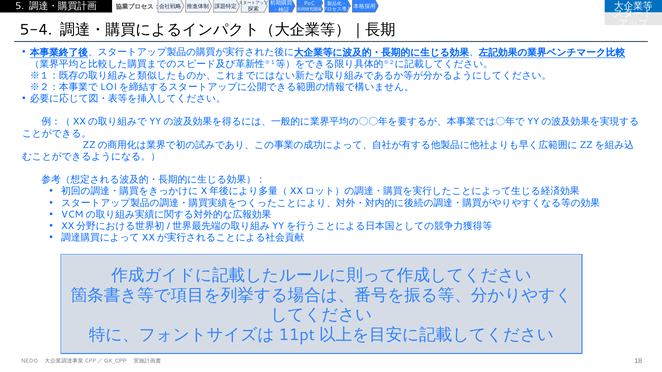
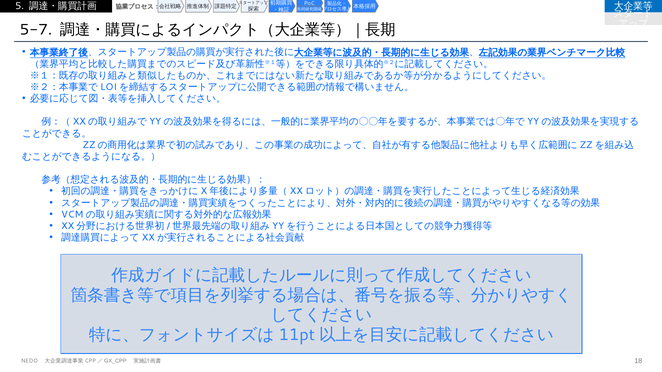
5-4: 5-4 -> 5-7
